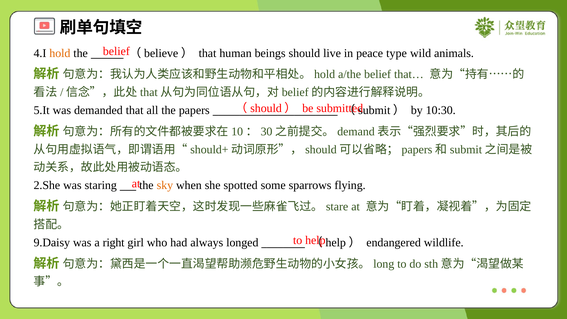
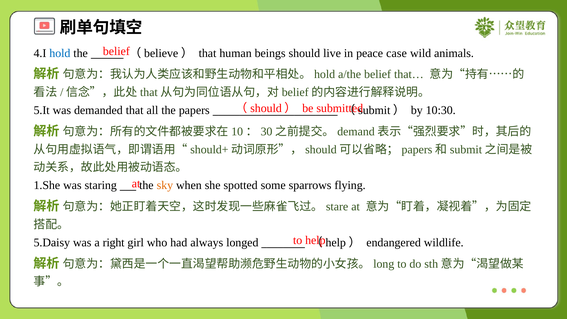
hold colour: orange -> blue
type: type -> case
2.She: 2.She -> 1.She
9.Daisy: 9.Daisy -> 5.Daisy
